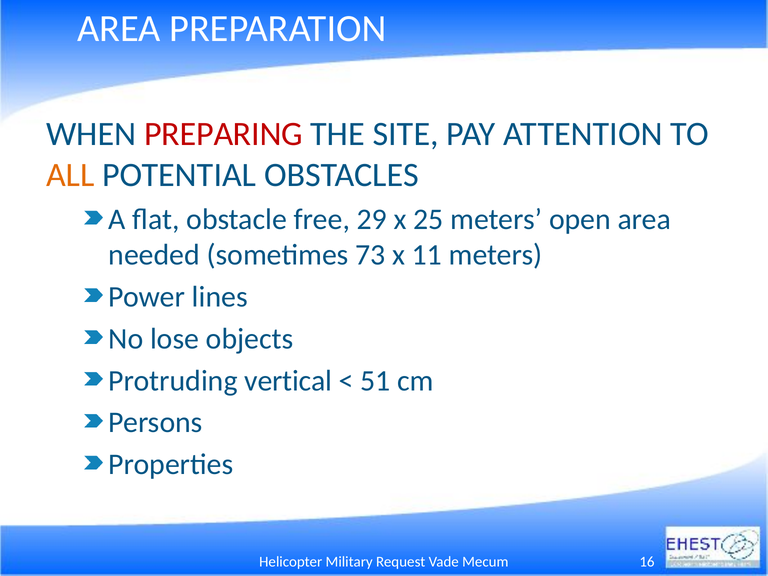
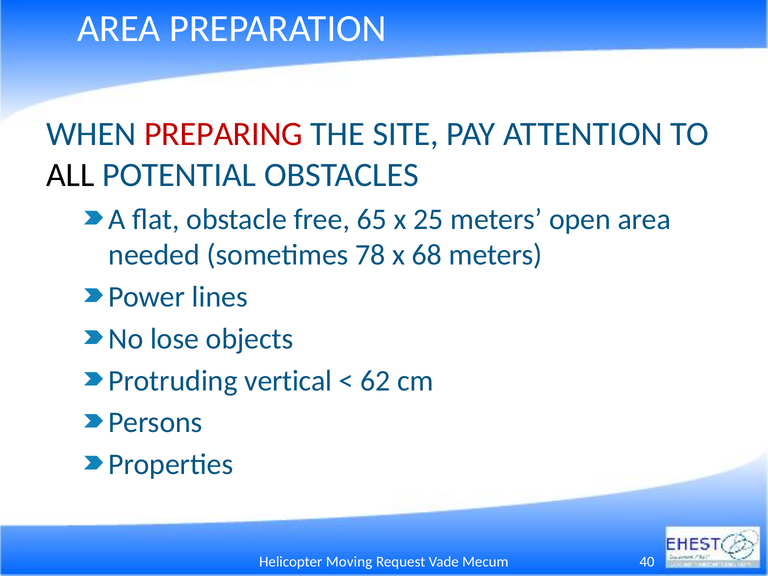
ALL colour: orange -> black
29: 29 -> 65
73: 73 -> 78
11: 11 -> 68
51: 51 -> 62
Military: Military -> Moving
16: 16 -> 40
